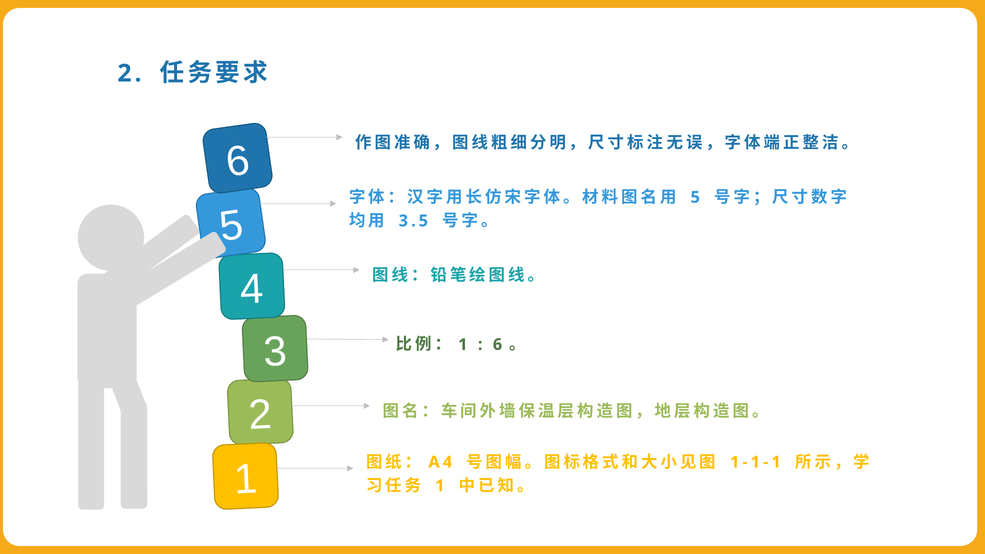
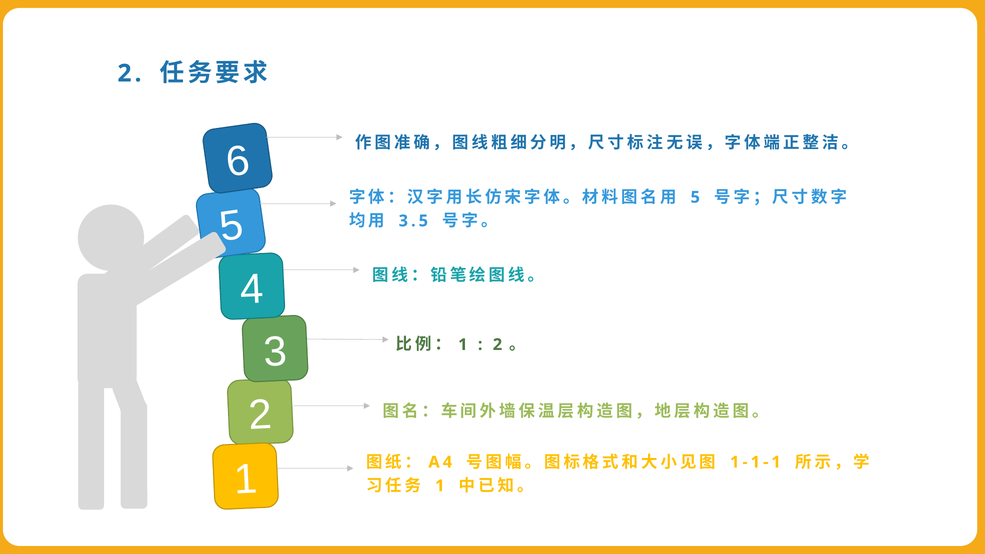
6 at (498, 345): 6 -> 2
